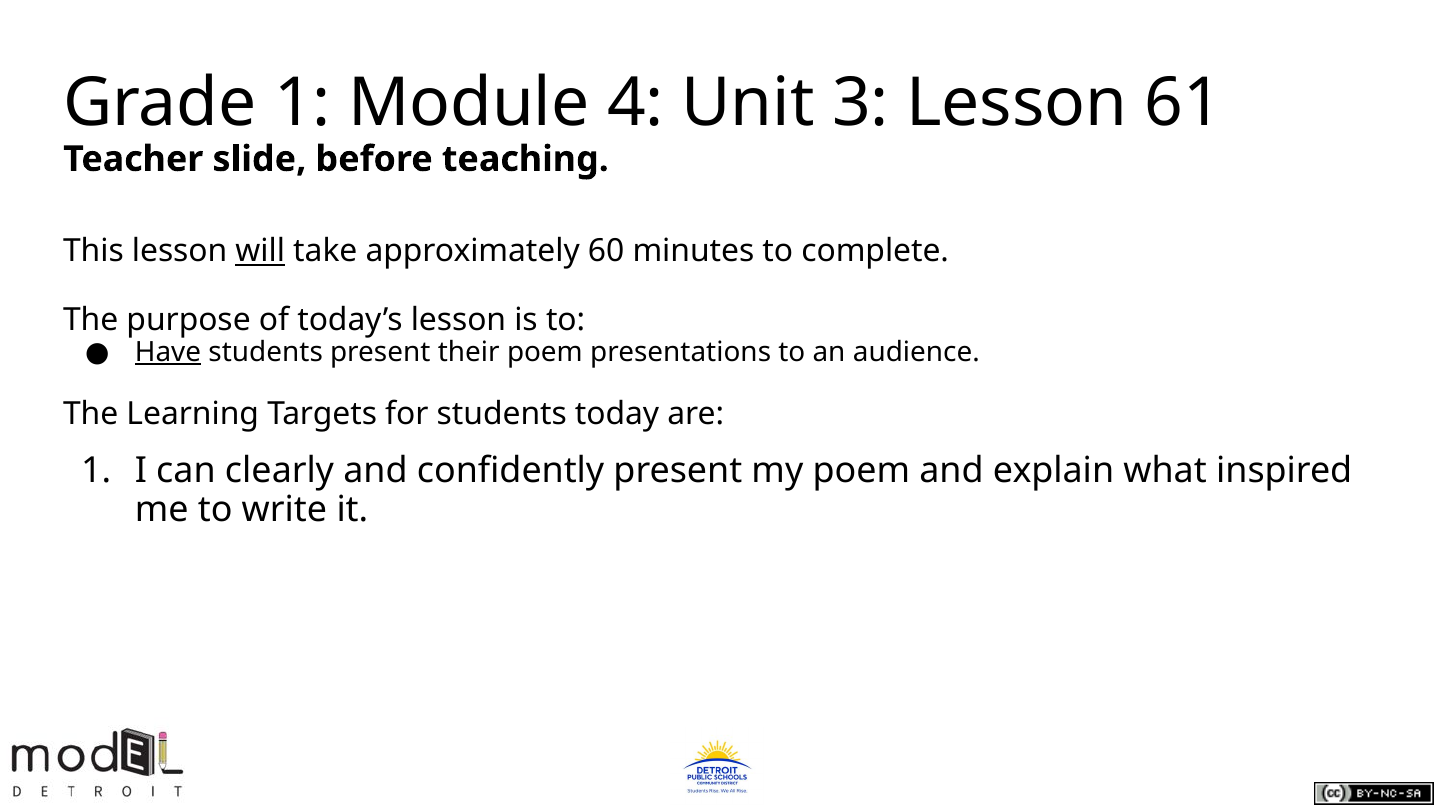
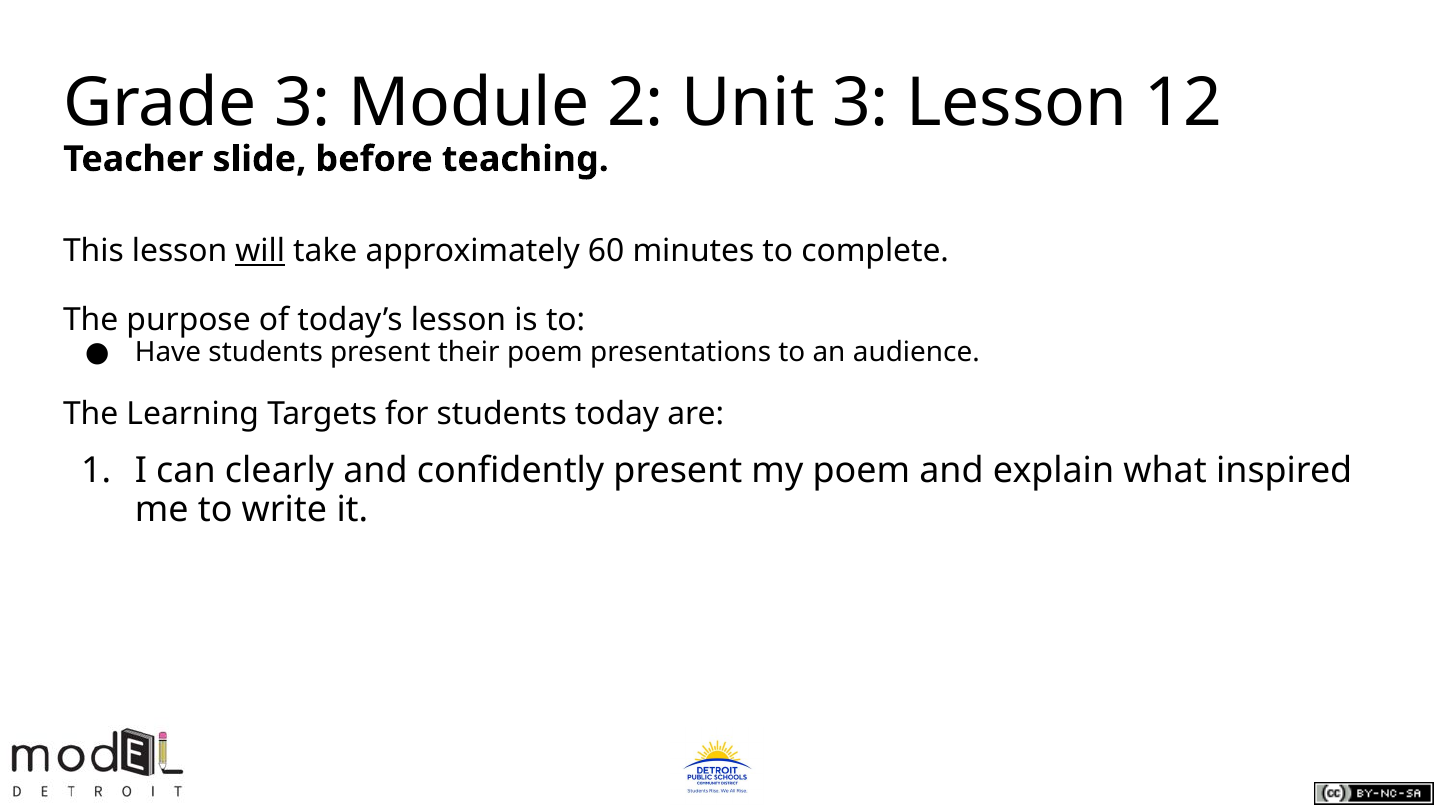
Grade 1: 1 -> 3
4: 4 -> 2
61: 61 -> 12
Have underline: present -> none
